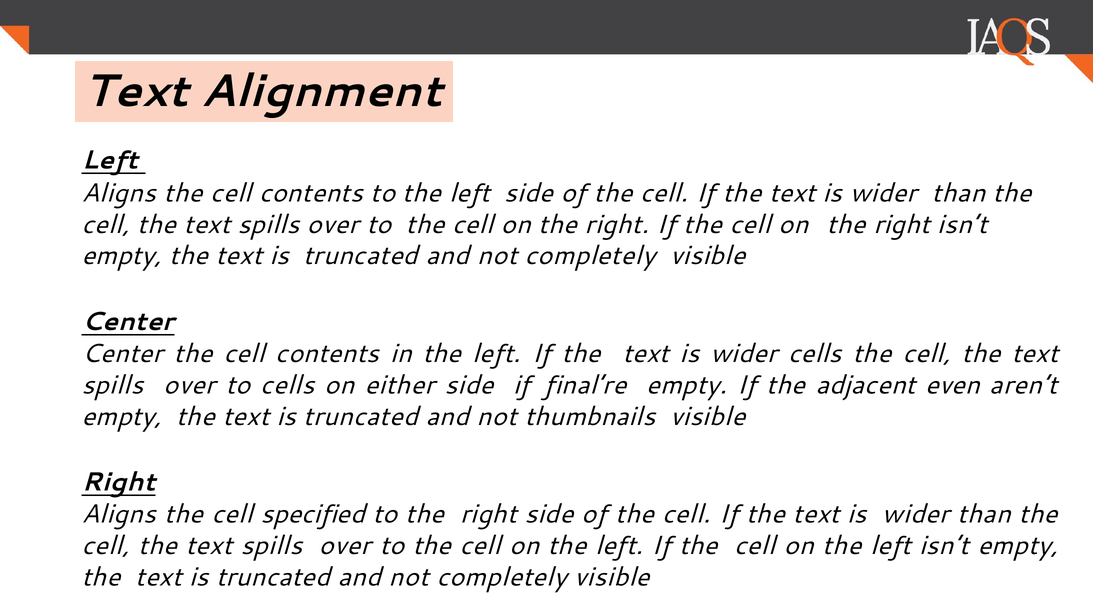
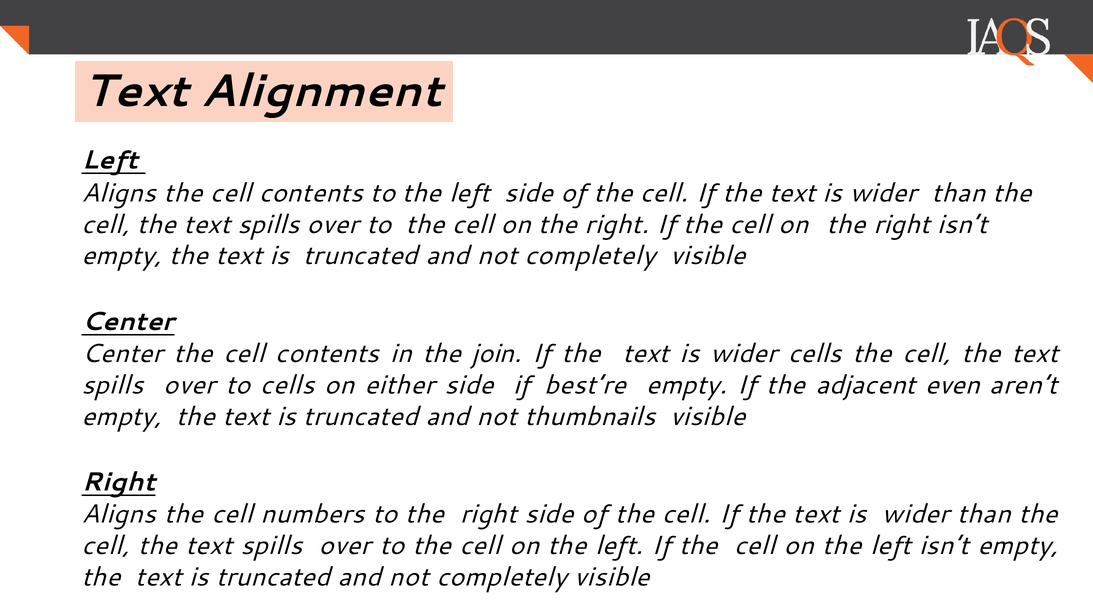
in the left: left -> join
final’re: final’re -> best’re
specified: specified -> numbers
